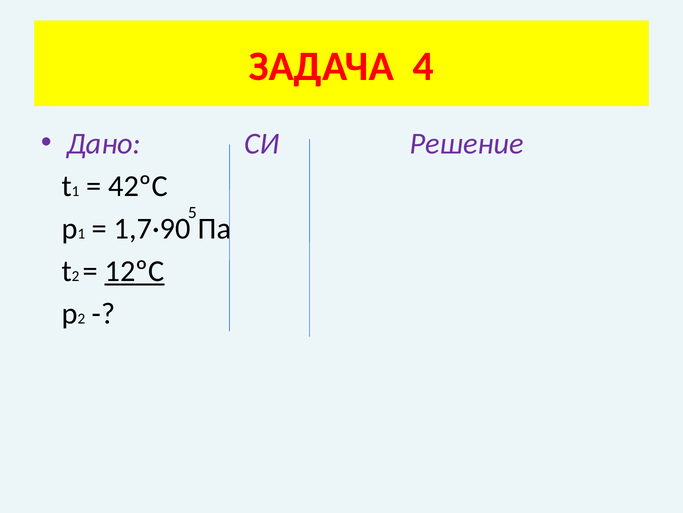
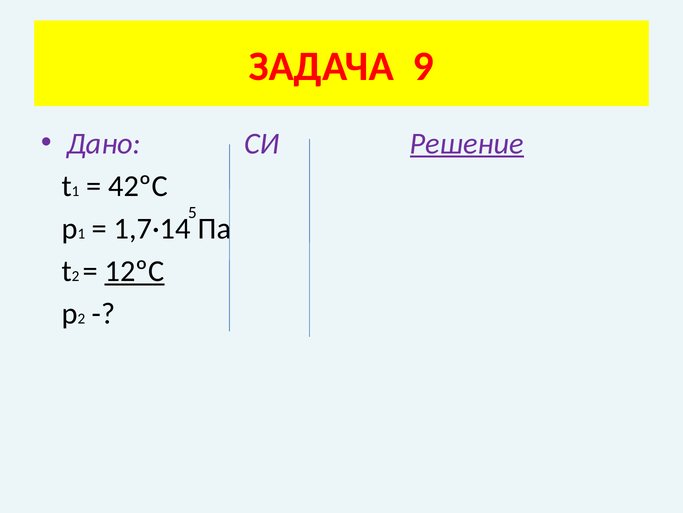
4: 4 -> 9
Решение underline: none -> present
1,7·90: 1,7·90 -> 1,7·14
